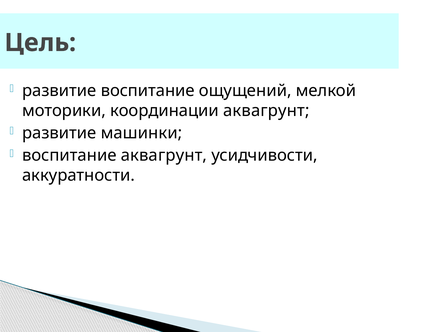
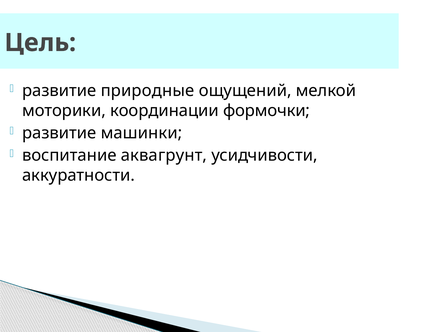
развитие воспитание: воспитание -> природные
координации аквагрунт: аквагрунт -> формочки
